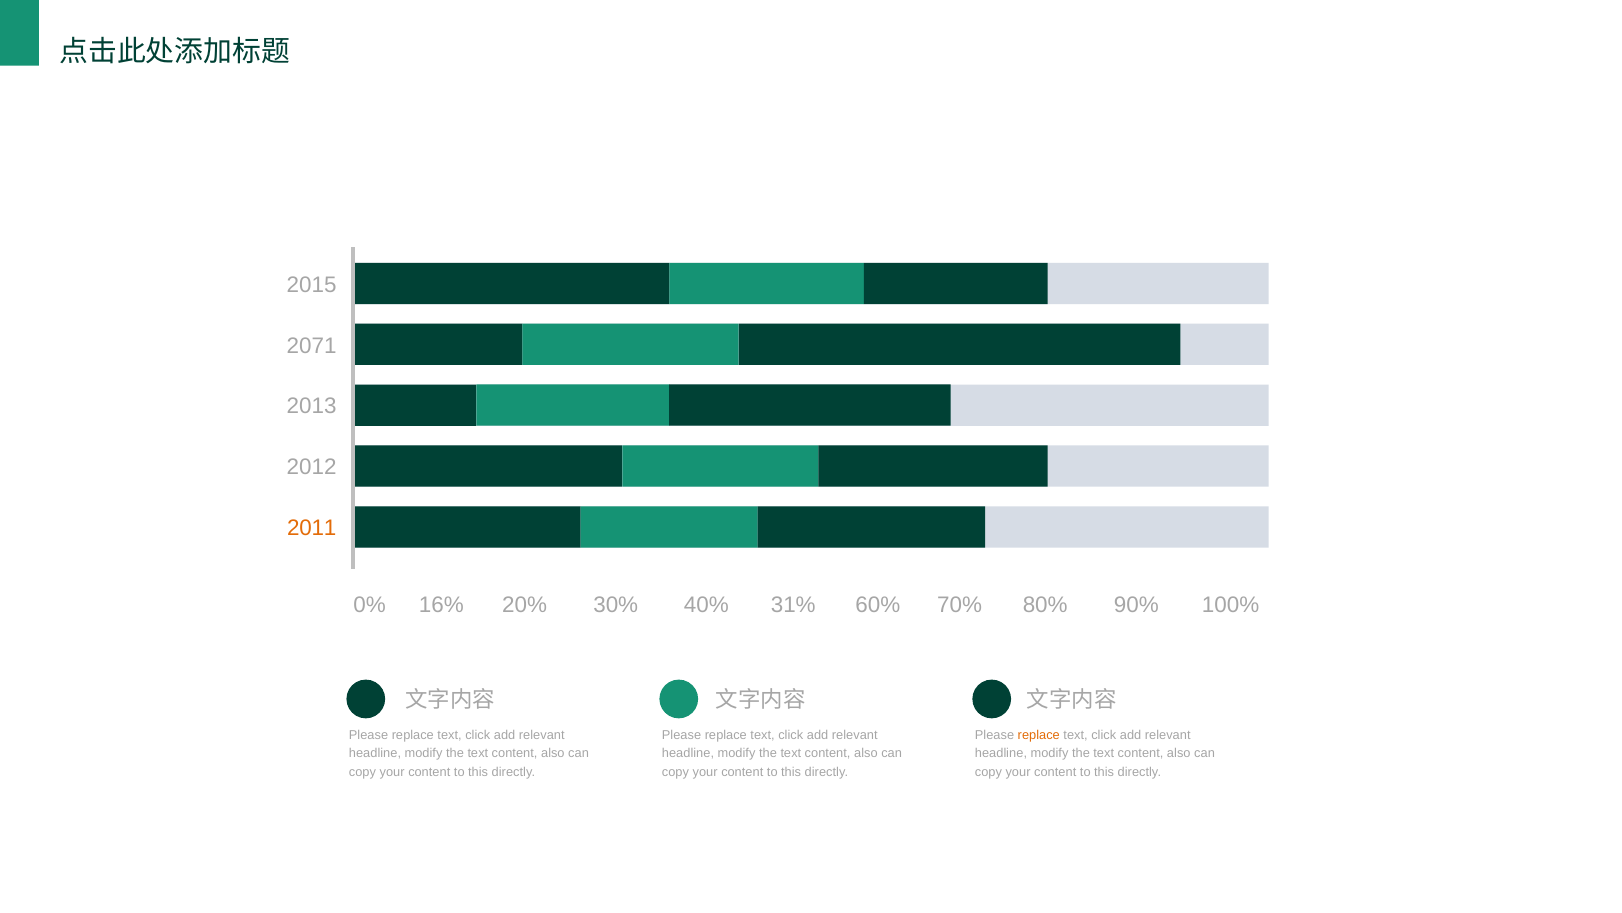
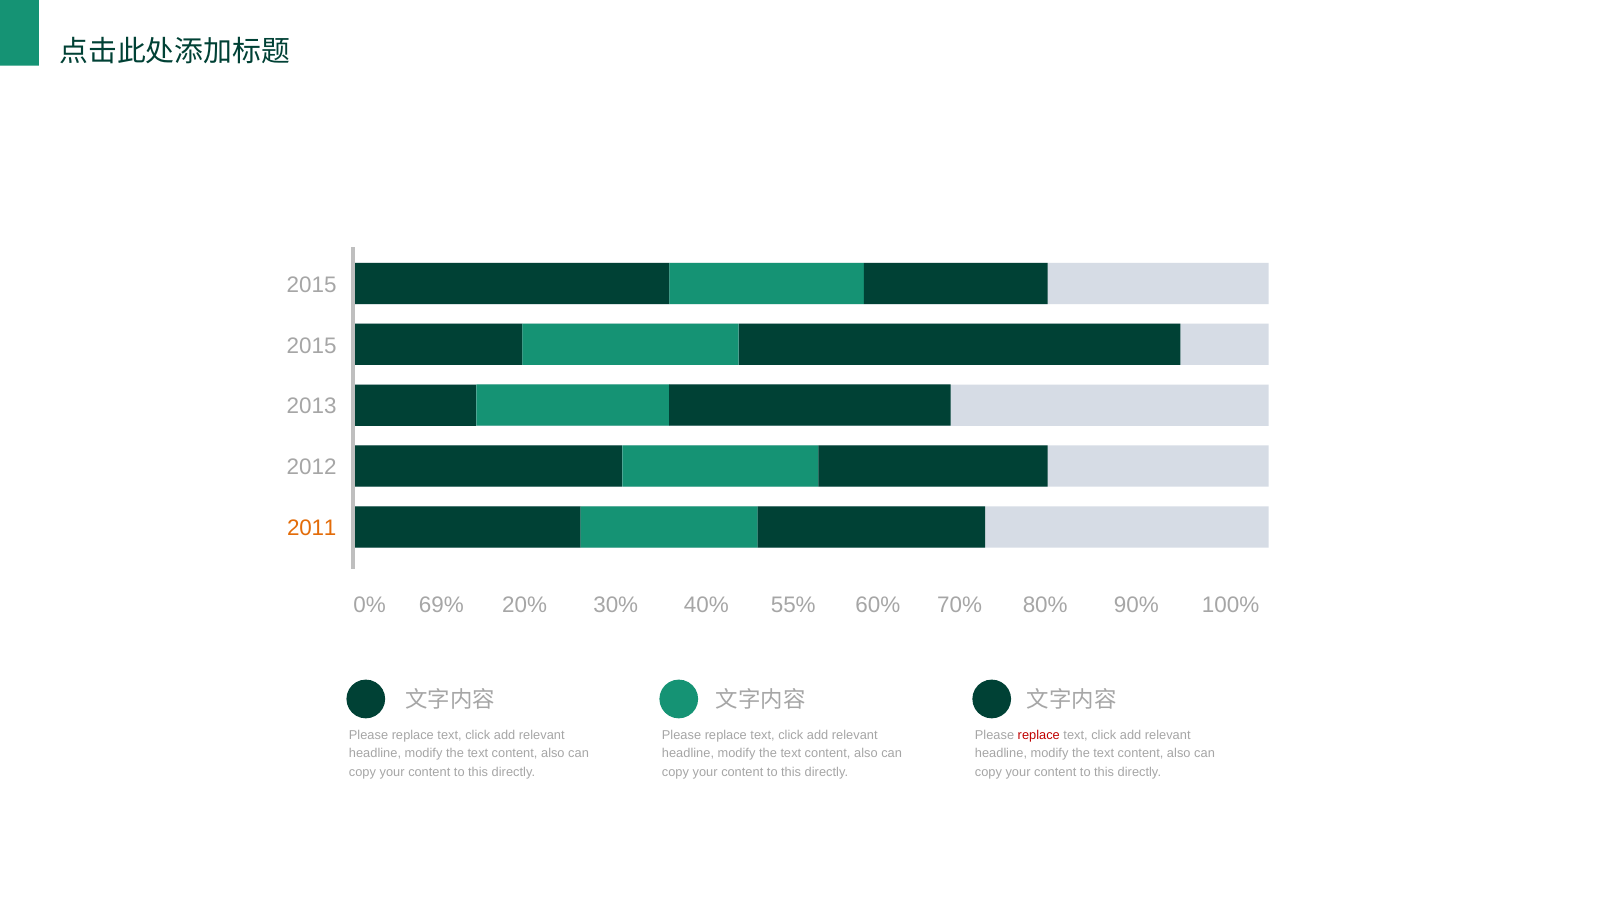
2071 at (312, 346): 2071 -> 2015
16%: 16% -> 69%
31%: 31% -> 55%
replace at (1039, 735) colour: orange -> red
